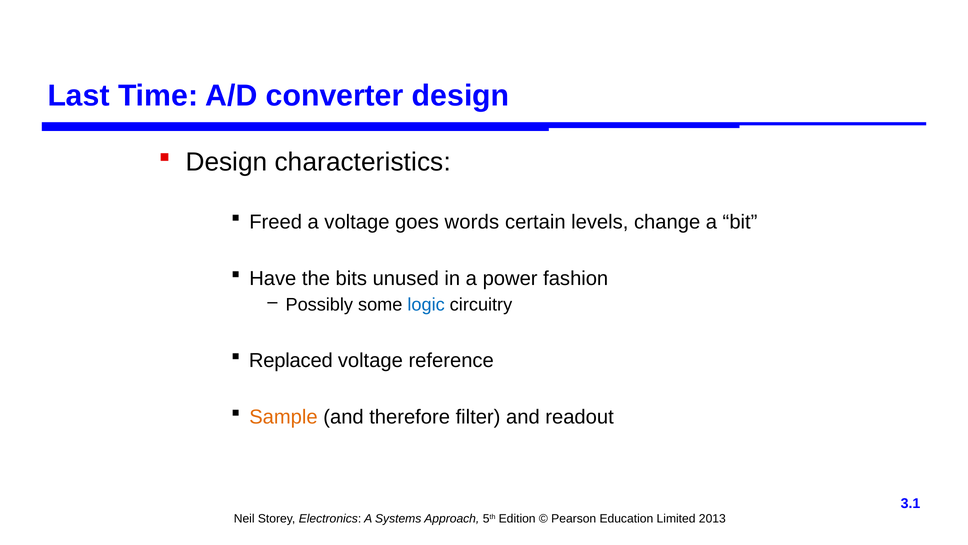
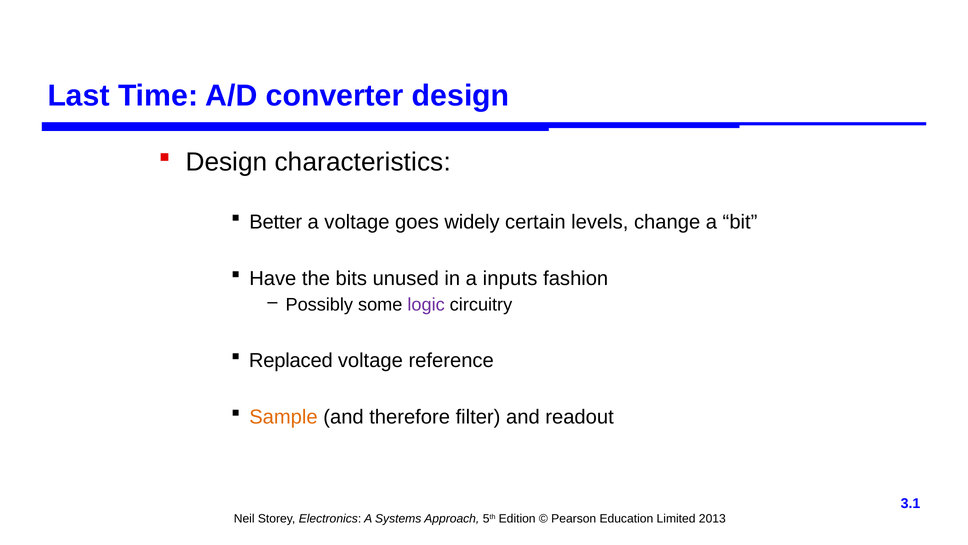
Freed: Freed -> Better
words: words -> widely
power: power -> inputs
logic colour: blue -> purple
